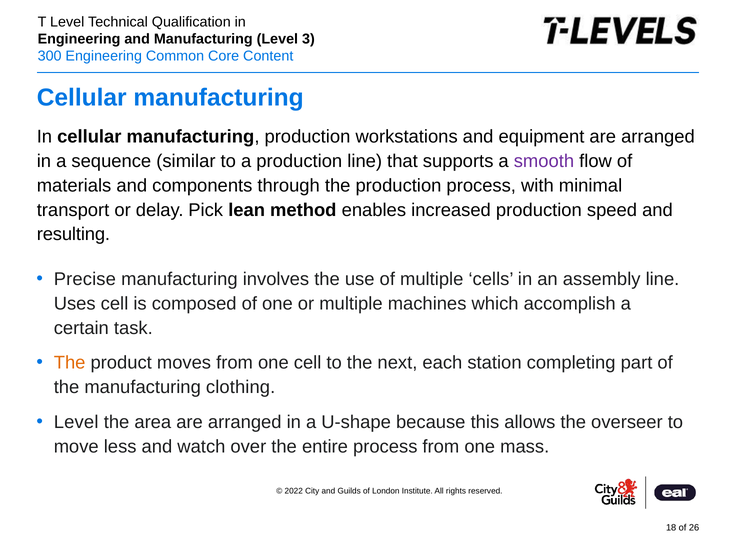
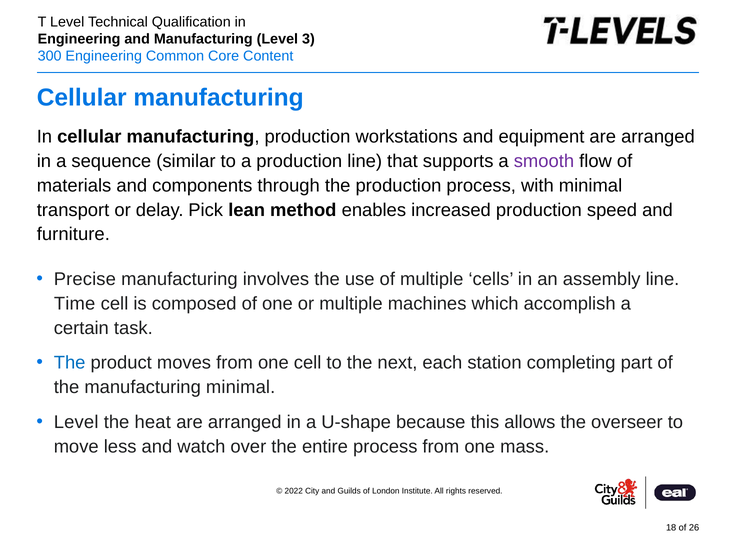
resulting: resulting -> furniture
Uses: Uses -> Time
The at (70, 363) colour: orange -> blue
manufacturing clothing: clothing -> minimal
area: area -> heat
